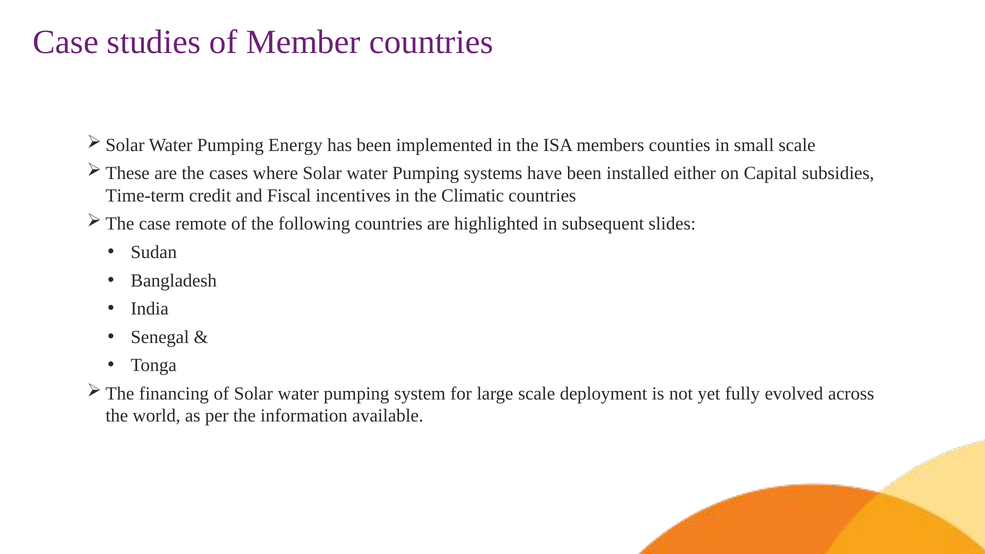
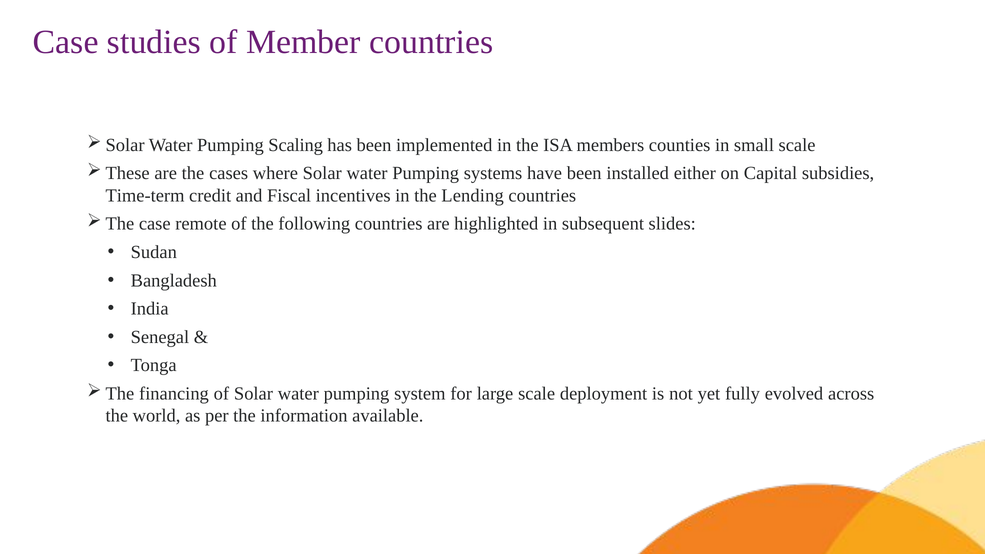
Energy: Energy -> Scaling
Climatic: Climatic -> Lending
